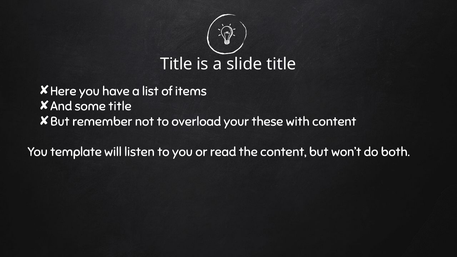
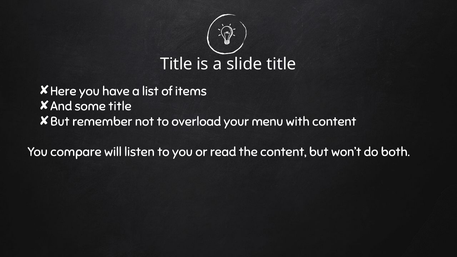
these: these -> menu
template: template -> compare
